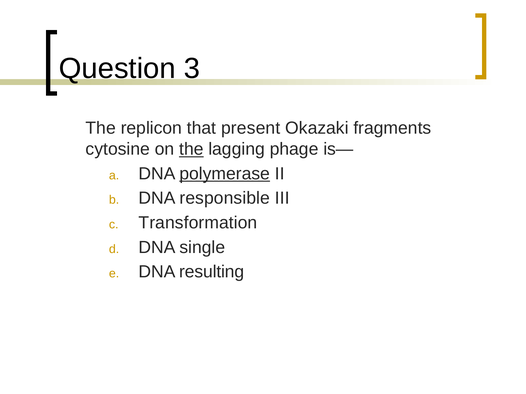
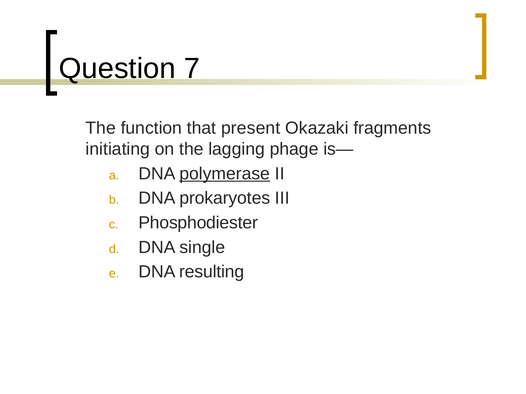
3: 3 -> 7
replicon: replicon -> function
cytosine: cytosine -> initiating
the at (191, 149) underline: present -> none
responsible: responsible -> prokaryotes
Transformation: Transformation -> Phosphodiester
